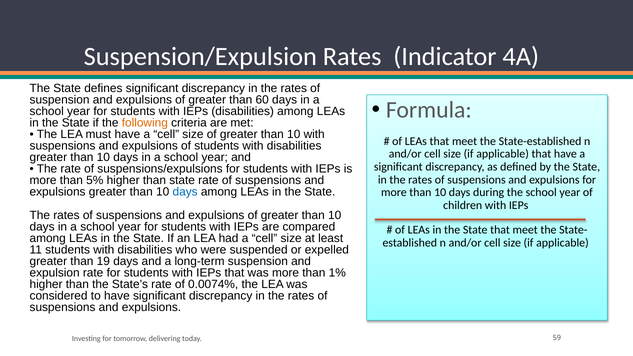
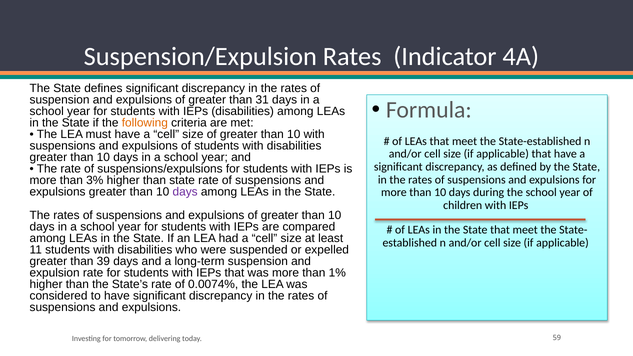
60: 60 -> 31
5%: 5% -> 3%
days at (185, 192) colour: blue -> purple
19: 19 -> 39
